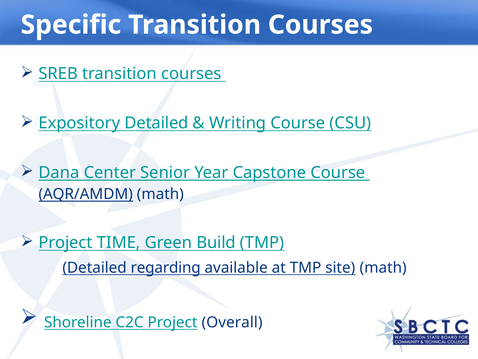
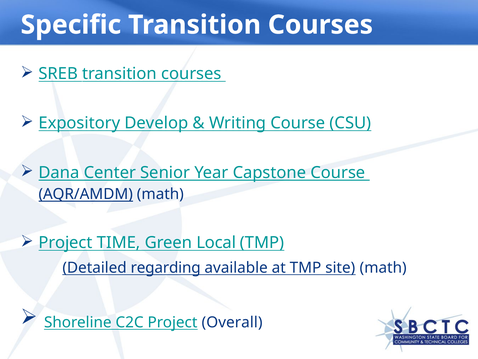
Expository Detailed: Detailed -> Develop
Build: Build -> Local
